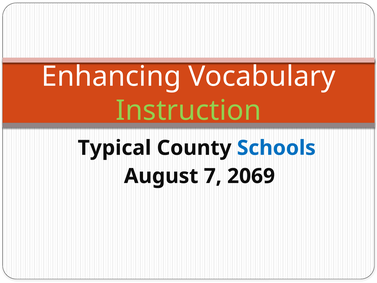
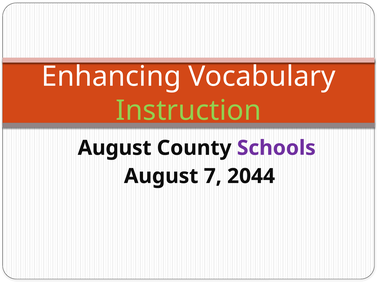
Typical at (114, 148): Typical -> August
Schools colour: blue -> purple
2069: 2069 -> 2044
